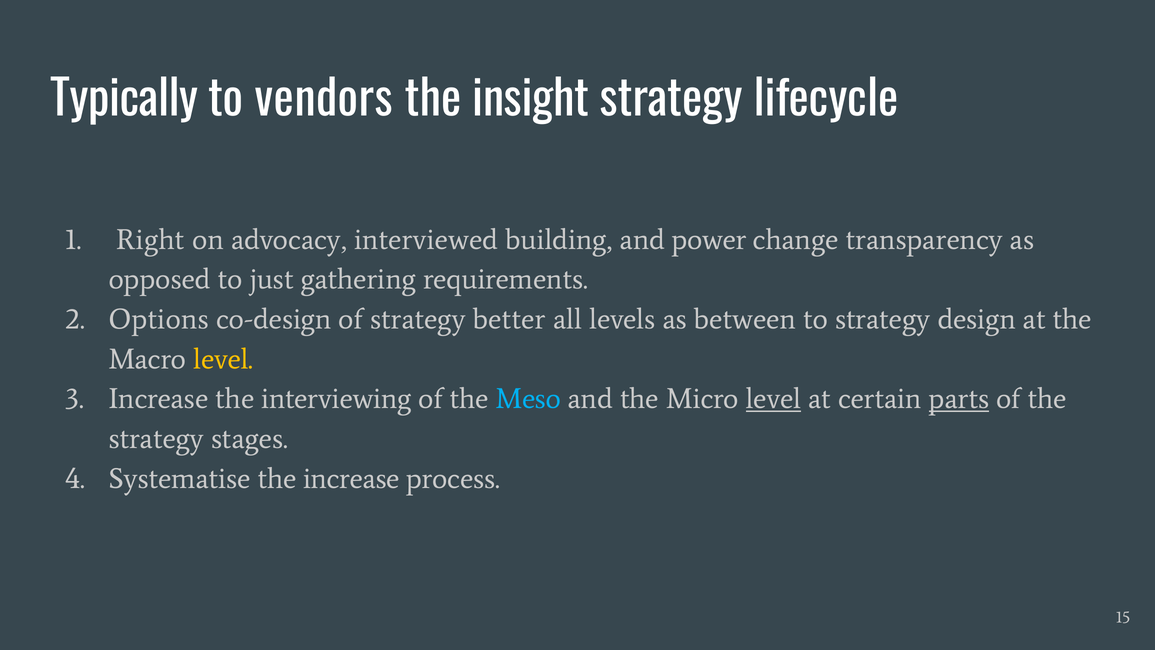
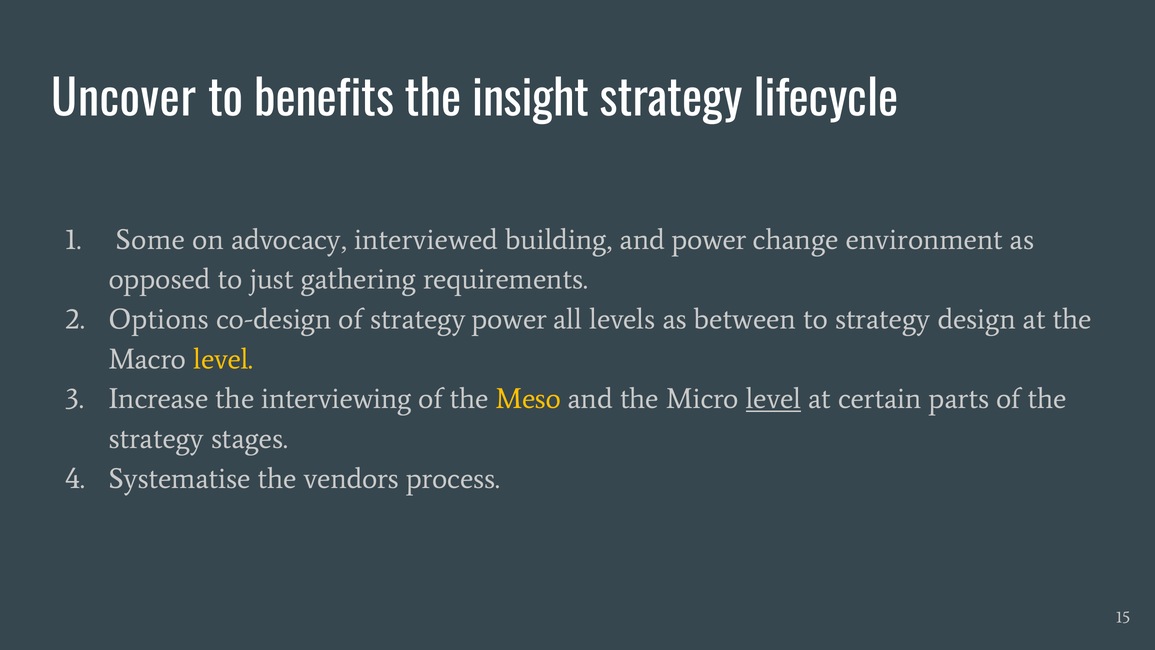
Typically: Typically -> Uncover
vendors: vendors -> benefits
Right: Right -> Some
transparency: transparency -> environment
strategy better: better -> power
Meso colour: light blue -> yellow
parts underline: present -> none
the increase: increase -> vendors
